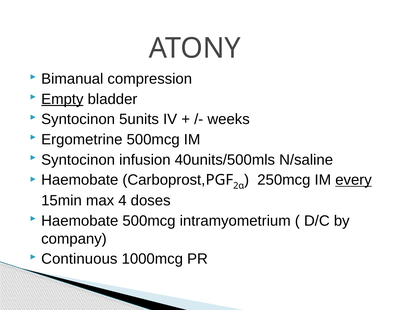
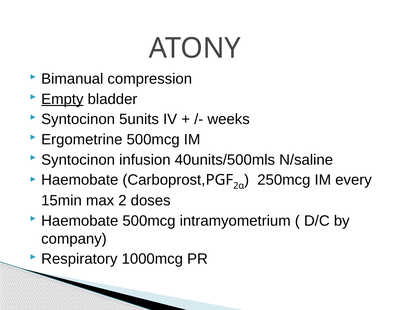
every underline: present -> none
4: 4 -> 2
Continuous: Continuous -> Respiratory
